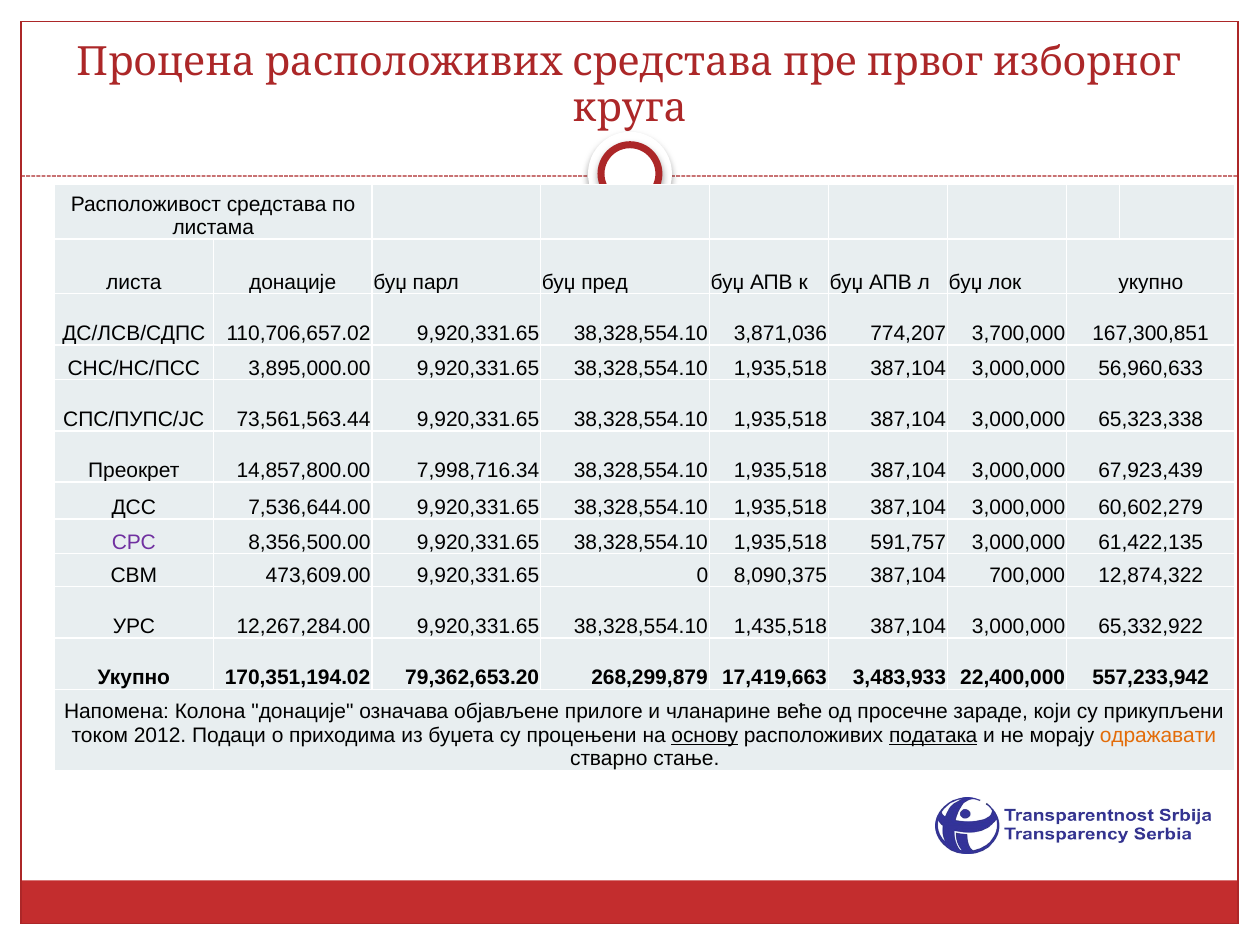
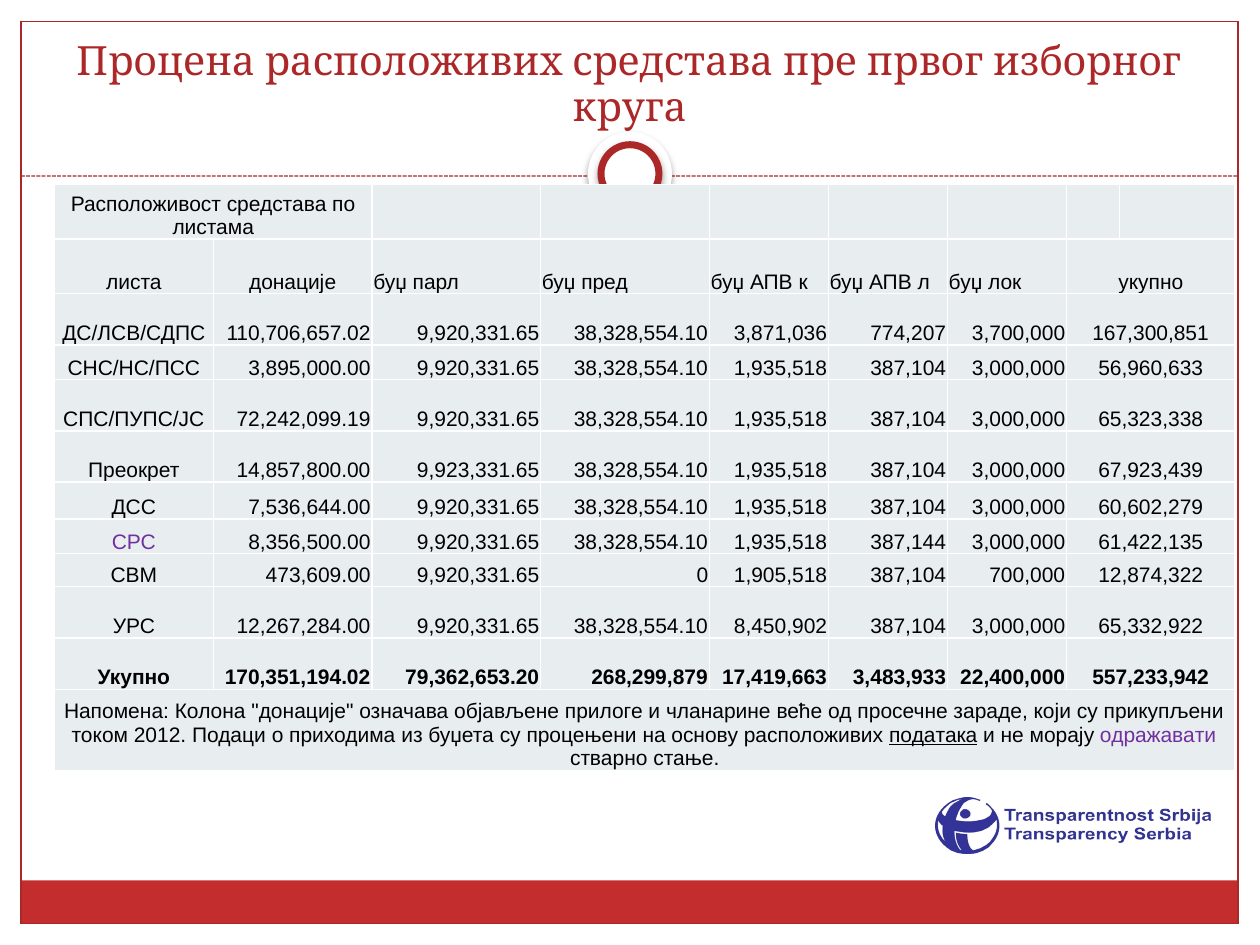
73,561,563.44: 73,561,563.44 -> 72,242,099.19
7,998,716.34: 7,998,716.34 -> 9,923,331.65
591,757: 591,757 -> 387,144
8,090,375: 8,090,375 -> 1,905,518
1,435,518: 1,435,518 -> 8,450,902
основу underline: present -> none
одражавати colour: orange -> purple
